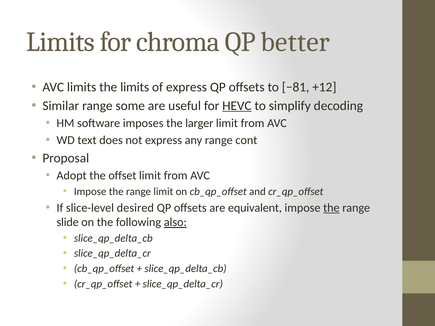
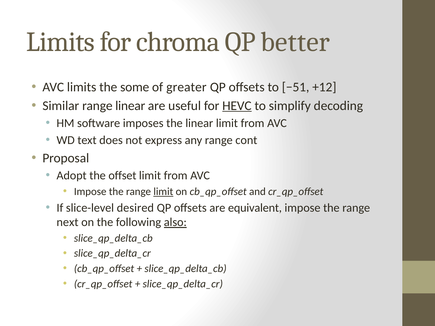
the limits: limits -> some
of express: express -> greater
−81: −81 -> −51
range some: some -> linear
the larger: larger -> linear
limit at (163, 192) underline: none -> present
the at (331, 208) underline: present -> none
slide: slide -> next
